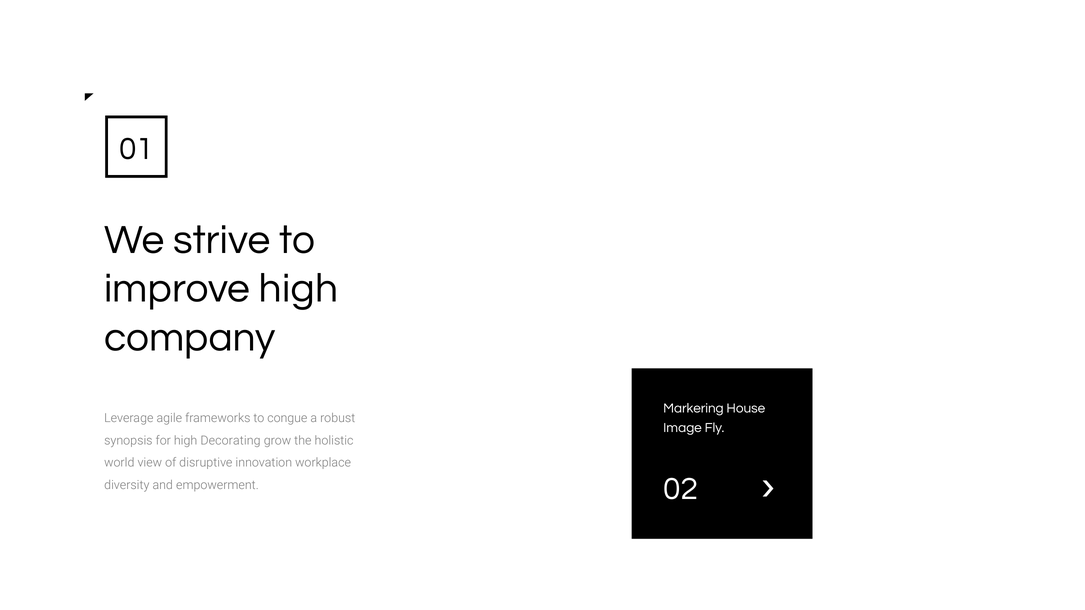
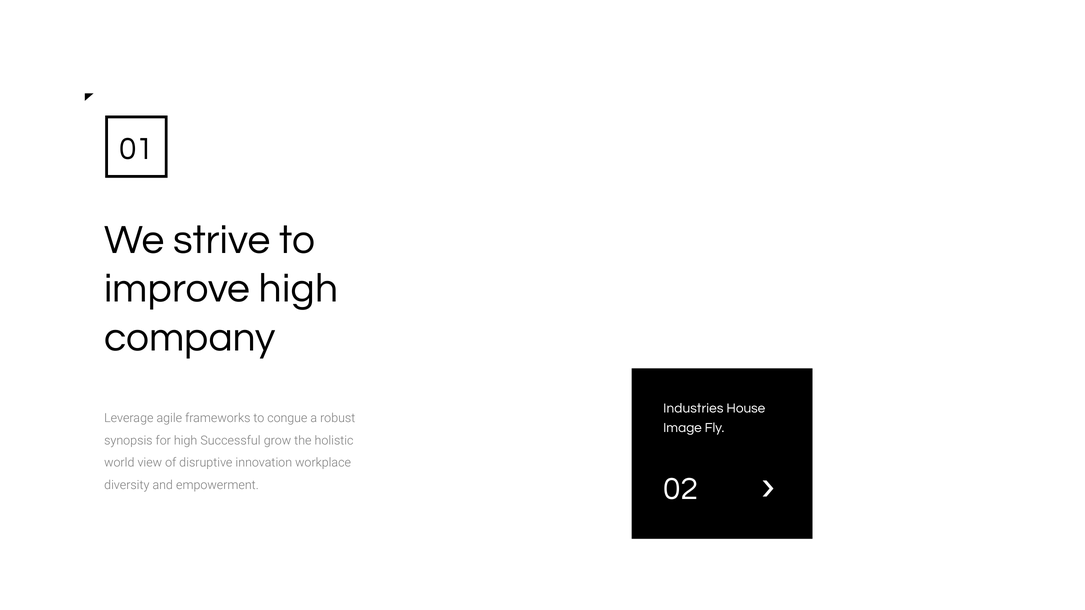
Markering: Markering -> Industries
Decorating: Decorating -> Successful
